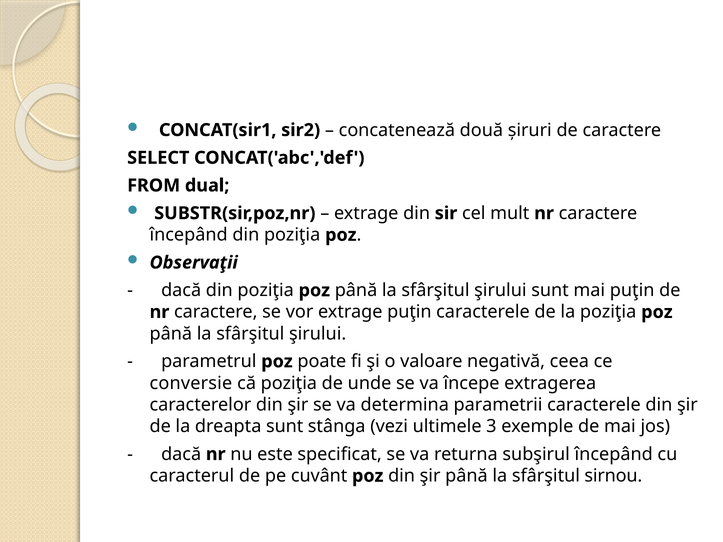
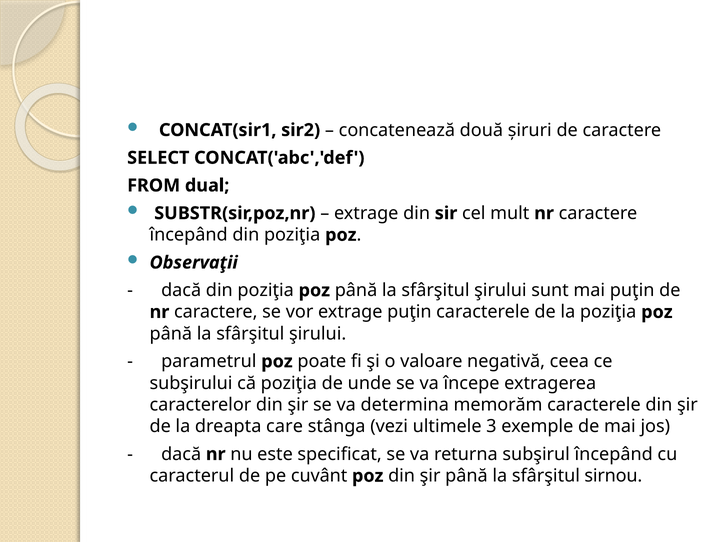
conversie: conversie -> subşirului
parametrii: parametrii -> memorăm
dreapta sunt: sunt -> care
